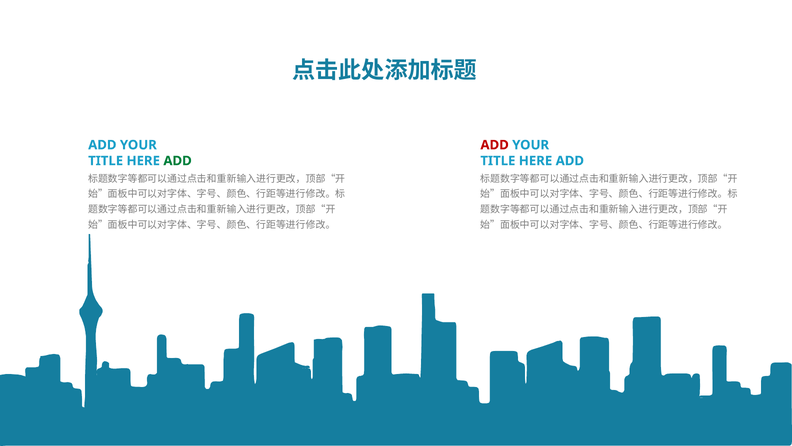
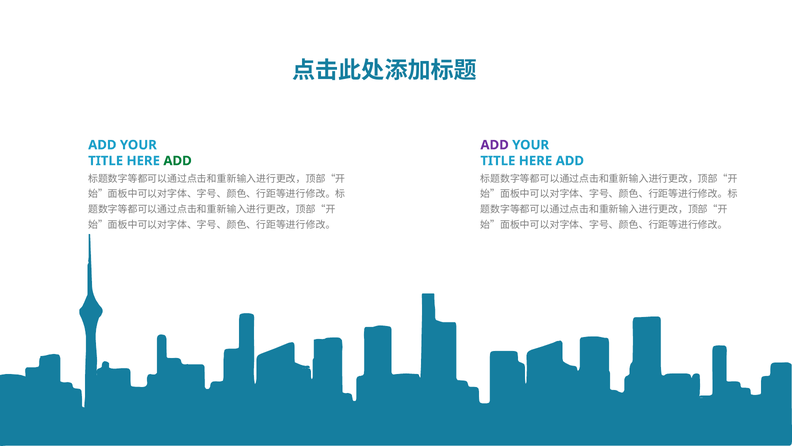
ADD at (495, 145) colour: red -> purple
